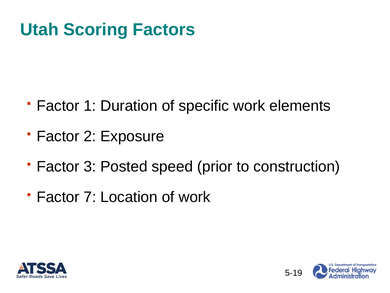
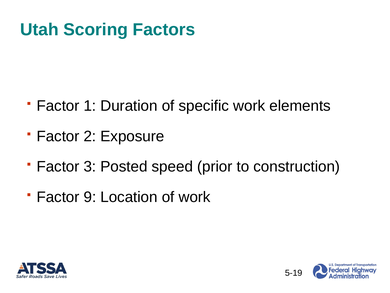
7: 7 -> 9
